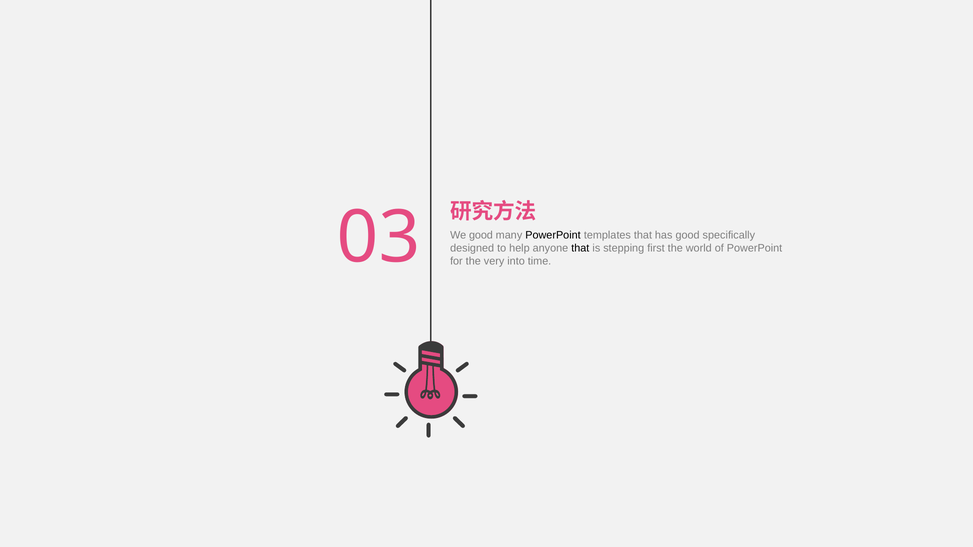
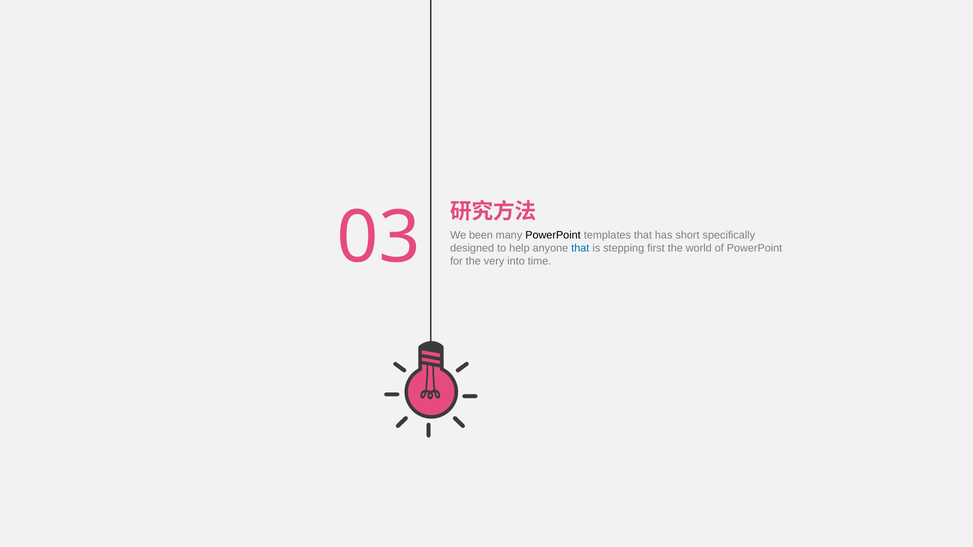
We good: good -> been
has good: good -> short
that at (580, 248) colour: black -> blue
